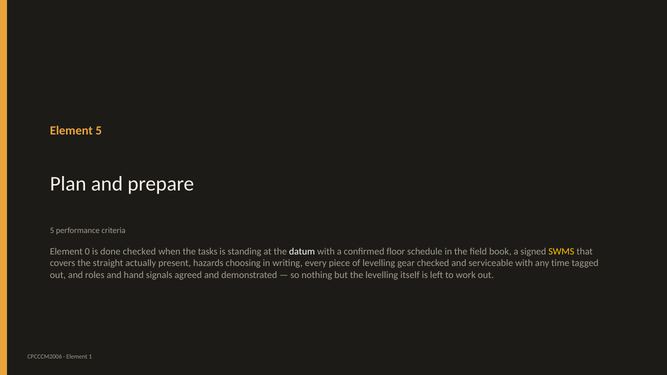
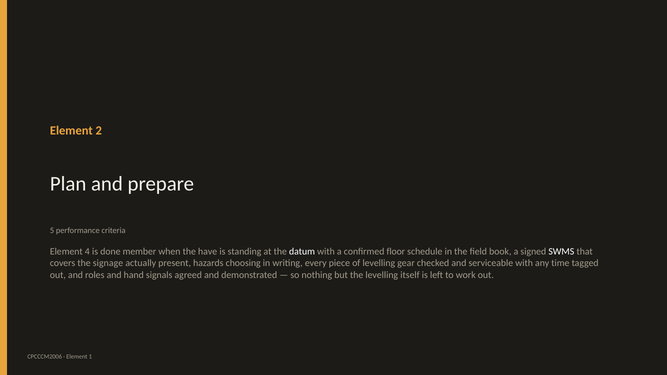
Element 5: 5 -> 2
0: 0 -> 4
done checked: checked -> member
tasks: tasks -> have
SWMS colour: yellow -> white
straight: straight -> signage
